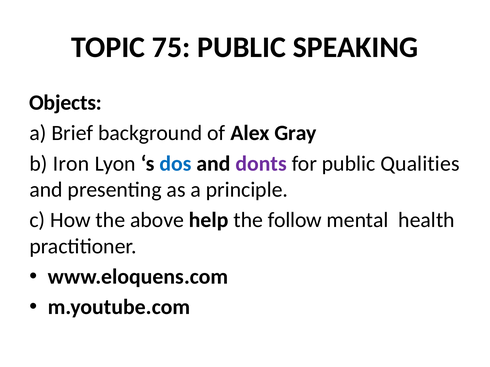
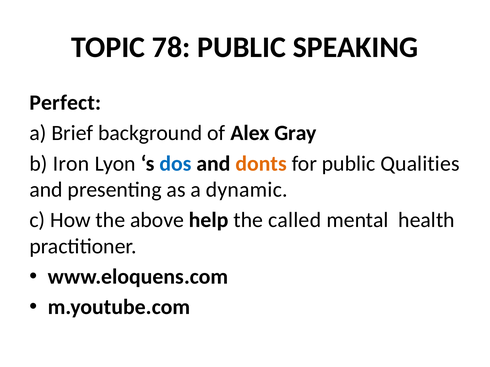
75: 75 -> 78
Objects: Objects -> Perfect
donts colour: purple -> orange
principle: principle -> dynamic
follow: follow -> called
